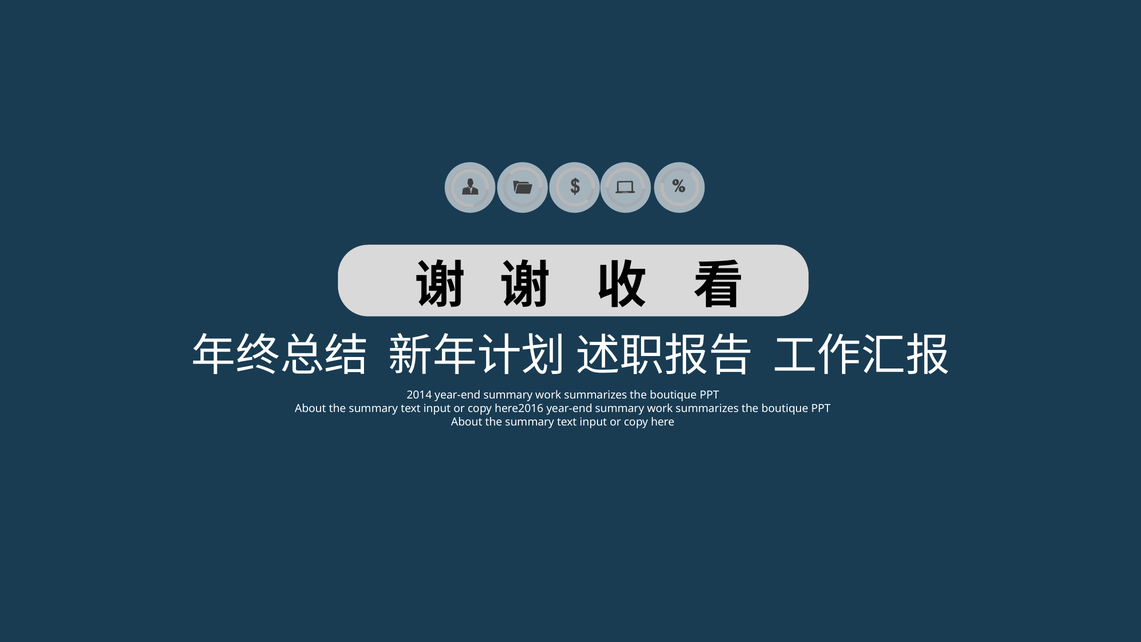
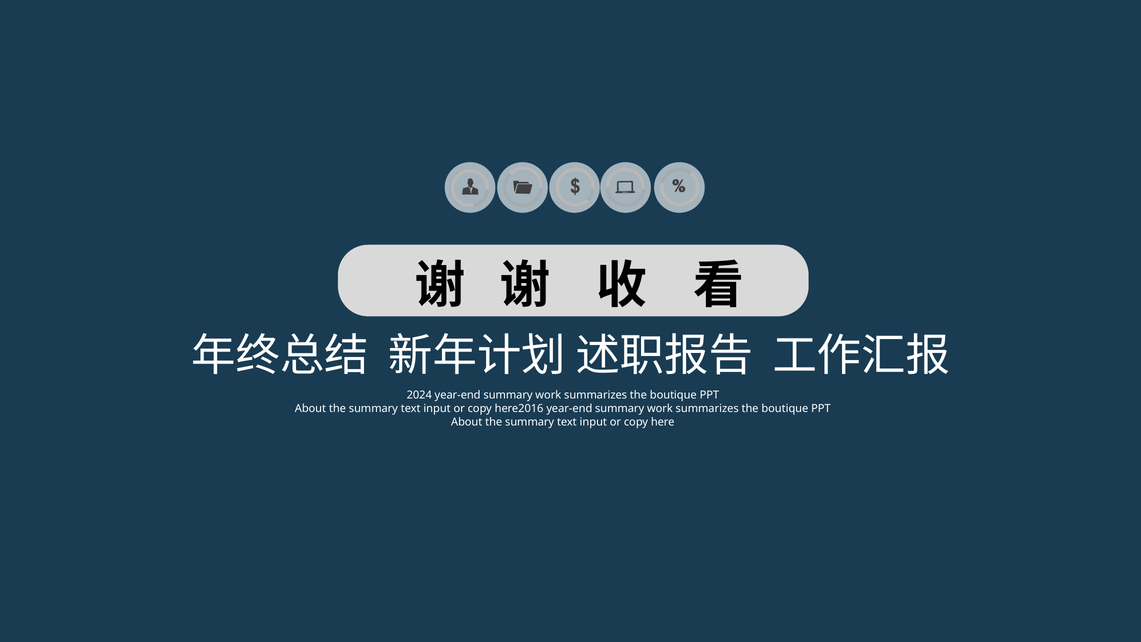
2014: 2014 -> 2024
